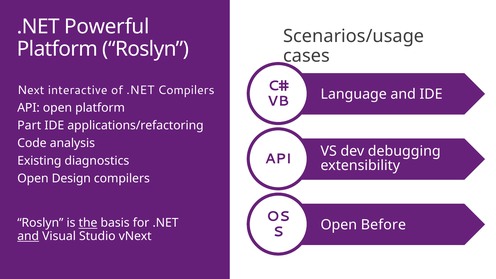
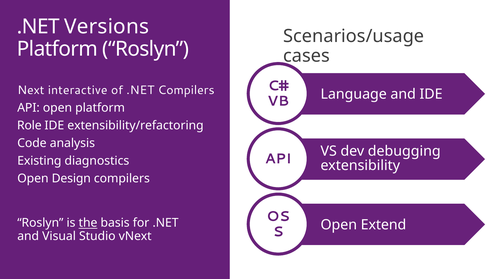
Powerful: Powerful -> Versions
Part: Part -> Role
applications/refactoring: applications/refactoring -> extensibility/refactoring
Before: Before -> Extend
and at (28, 236) underline: present -> none
